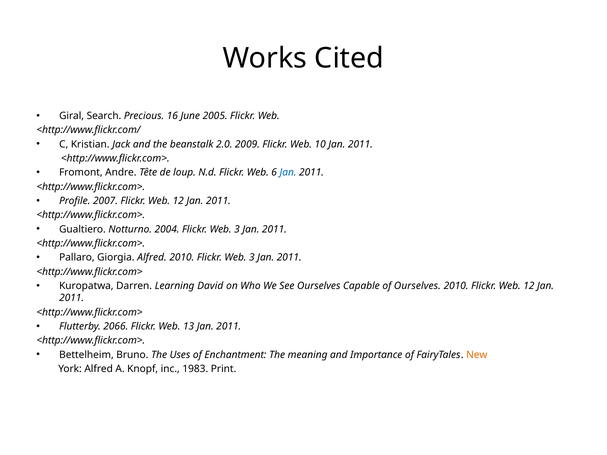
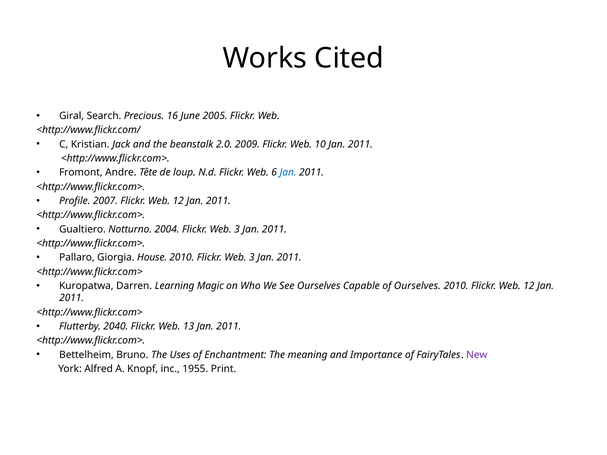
Giorgia Alfred: Alfred -> House
David: David -> Magic
2066: 2066 -> 2040
New colour: orange -> purple
1983: 1983 -> 1955
